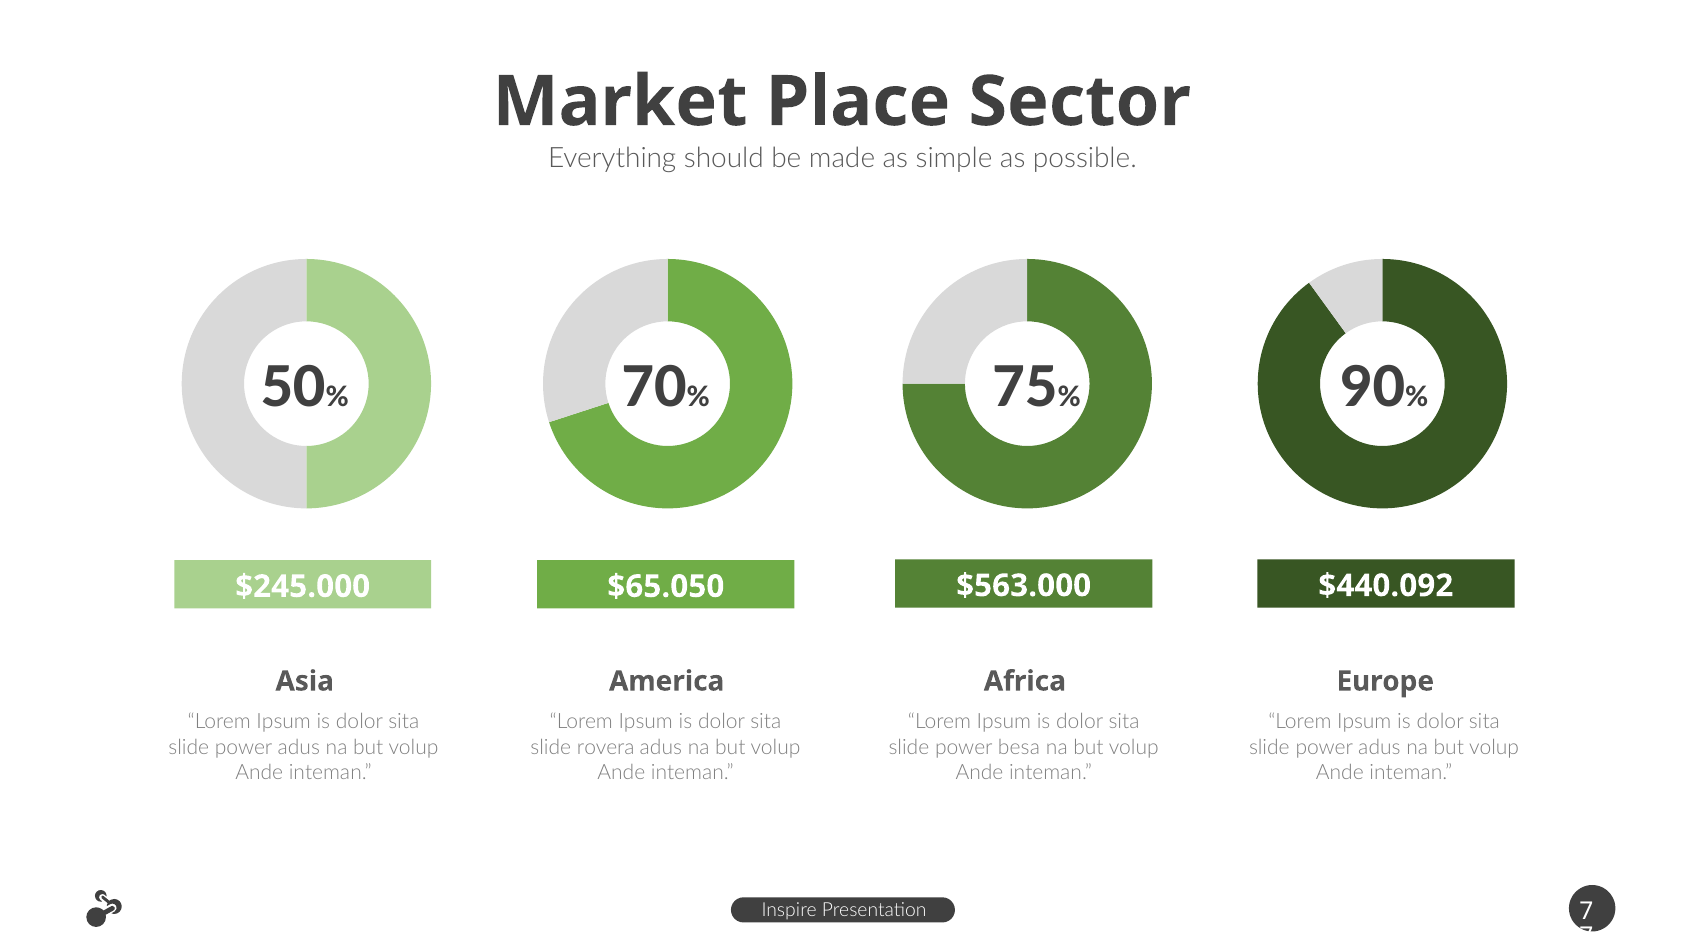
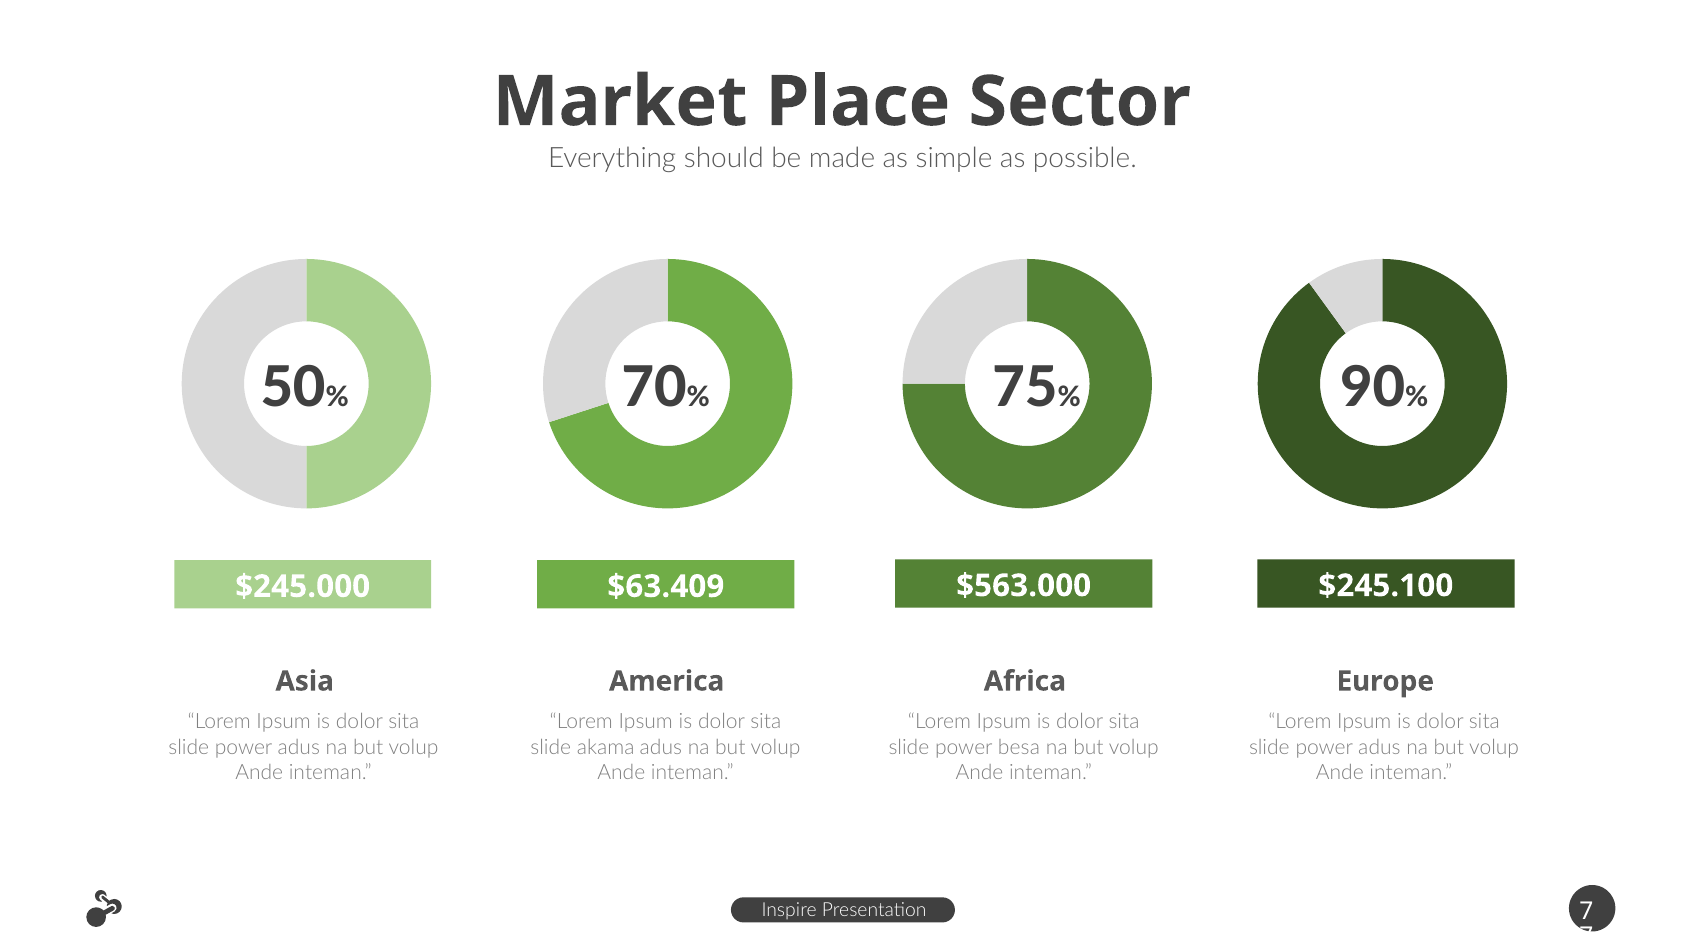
$440.092: $440.092 -> $245.100
$65.050: $65.050 -> $63.409
rovera: rovera -> akama
